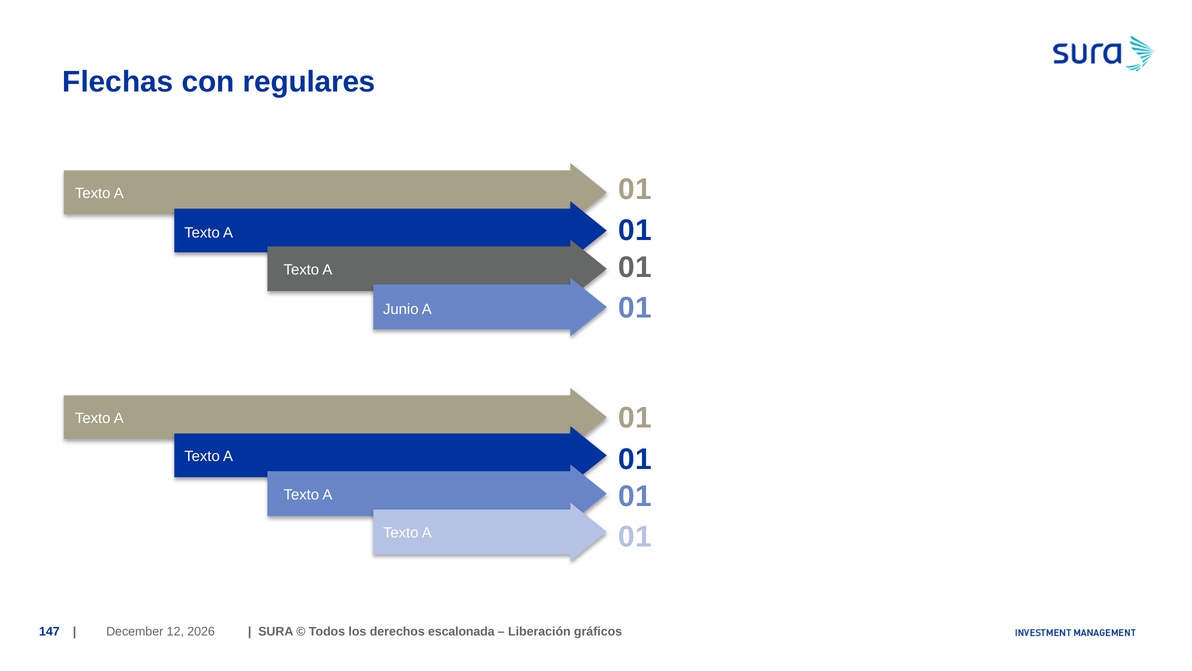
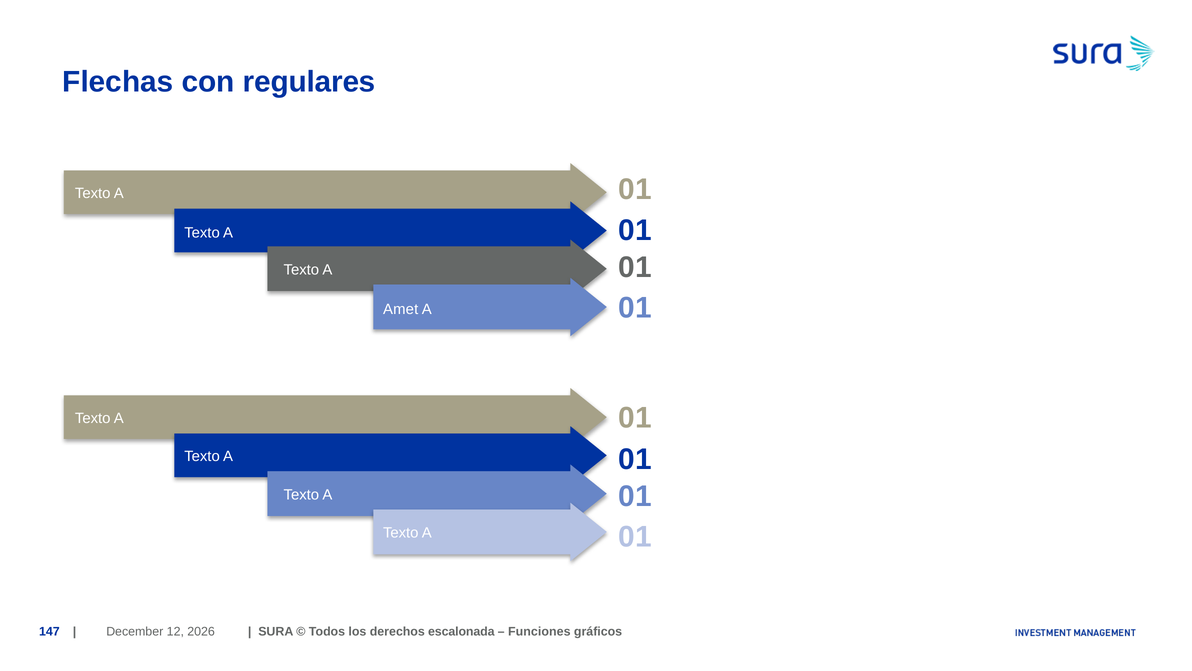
Junio: Junio -> Amet
Liberación: Liberación -> Funciones
